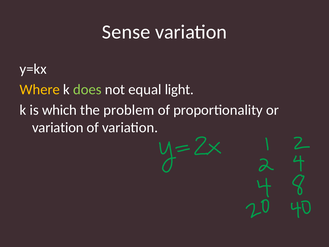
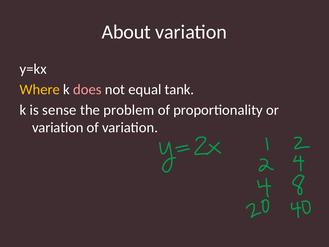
Sense: Sense -> About
does colour: light green -> pink
light: light -> tank
which: which -> sense
